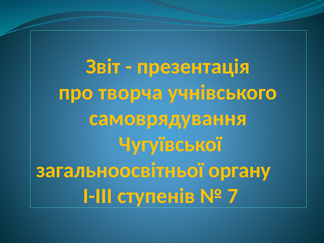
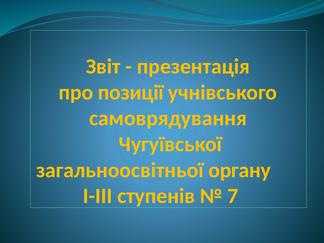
творча: творча -> позиції
